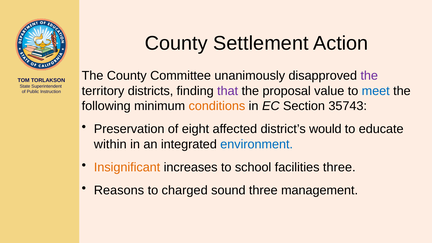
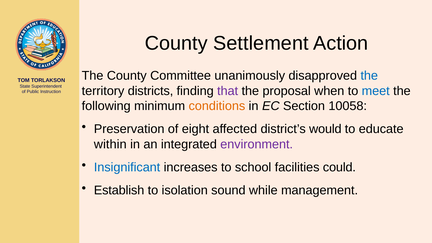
the at (369, 76) colour: purple -> blue
value: value -> when
35743: 35743 -> 10058
environment colour: blue -> purple
Insignificant colour: orange -> blue
facilities three: three -> could
Reasons: Reasons -> Establish
charged: charged -> isolation
sound three: three -> while
